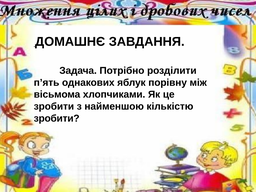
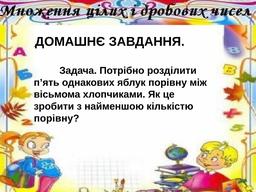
зробити at (57, 118): зробити -> порівну
